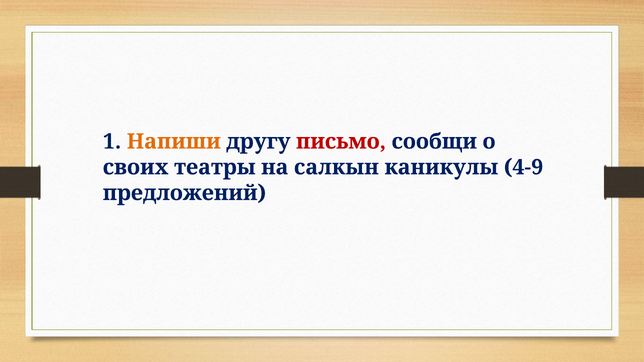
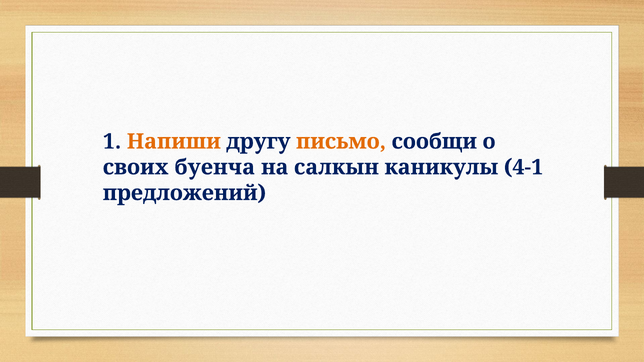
письмо colour: red -> orange
театры: театры -> буенча
4-9: 4-9 -> 4-1
